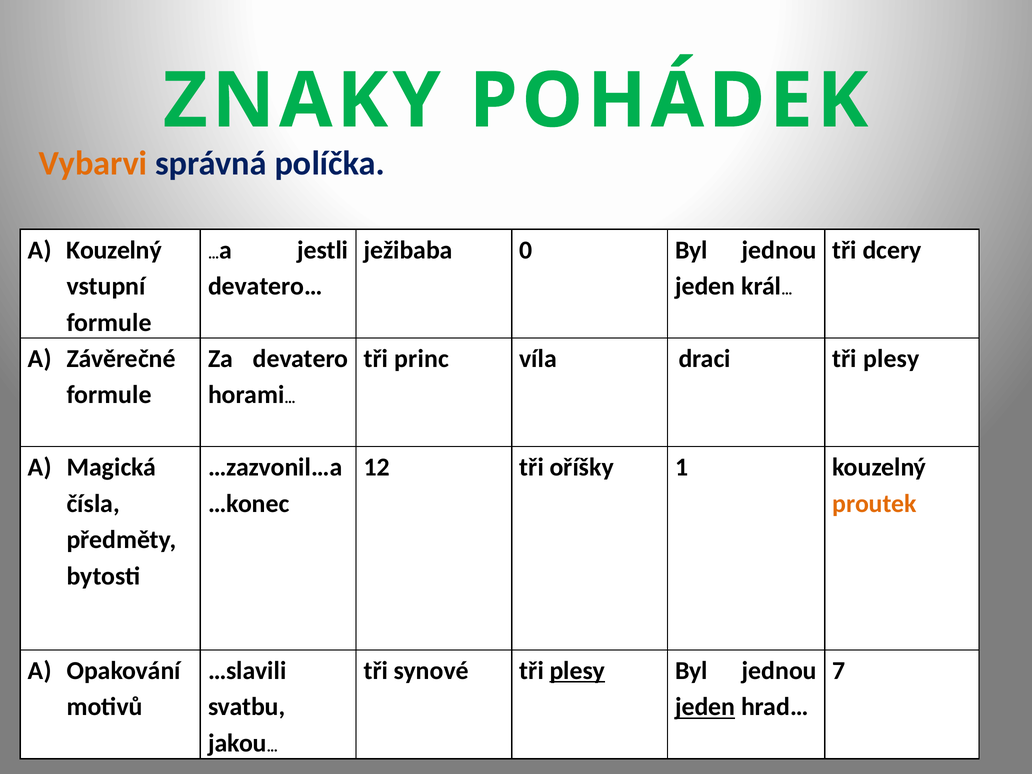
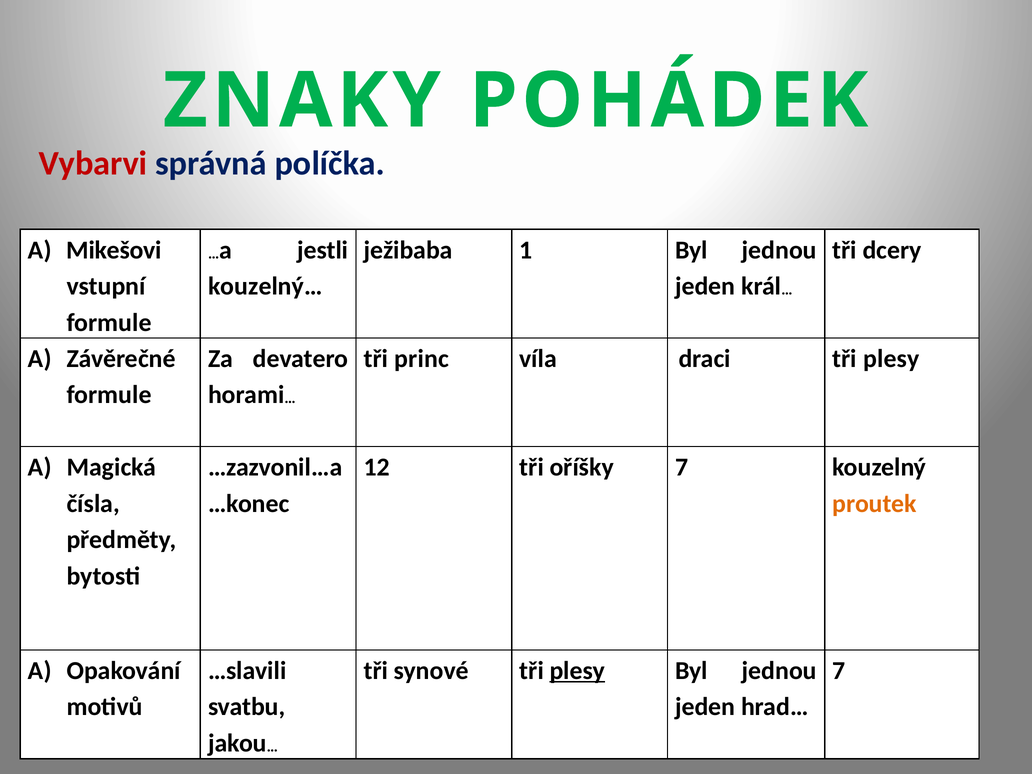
Vybarvi colour: orange -> red
Kouzelný at (114, 250): Kouzelný -> Mikešovi
0: 0 -> 1
devatero…: devatero… -> kouzelný…
oříšky 1: 1 -> 7
jeden at (705, 707) underline: present -> none
